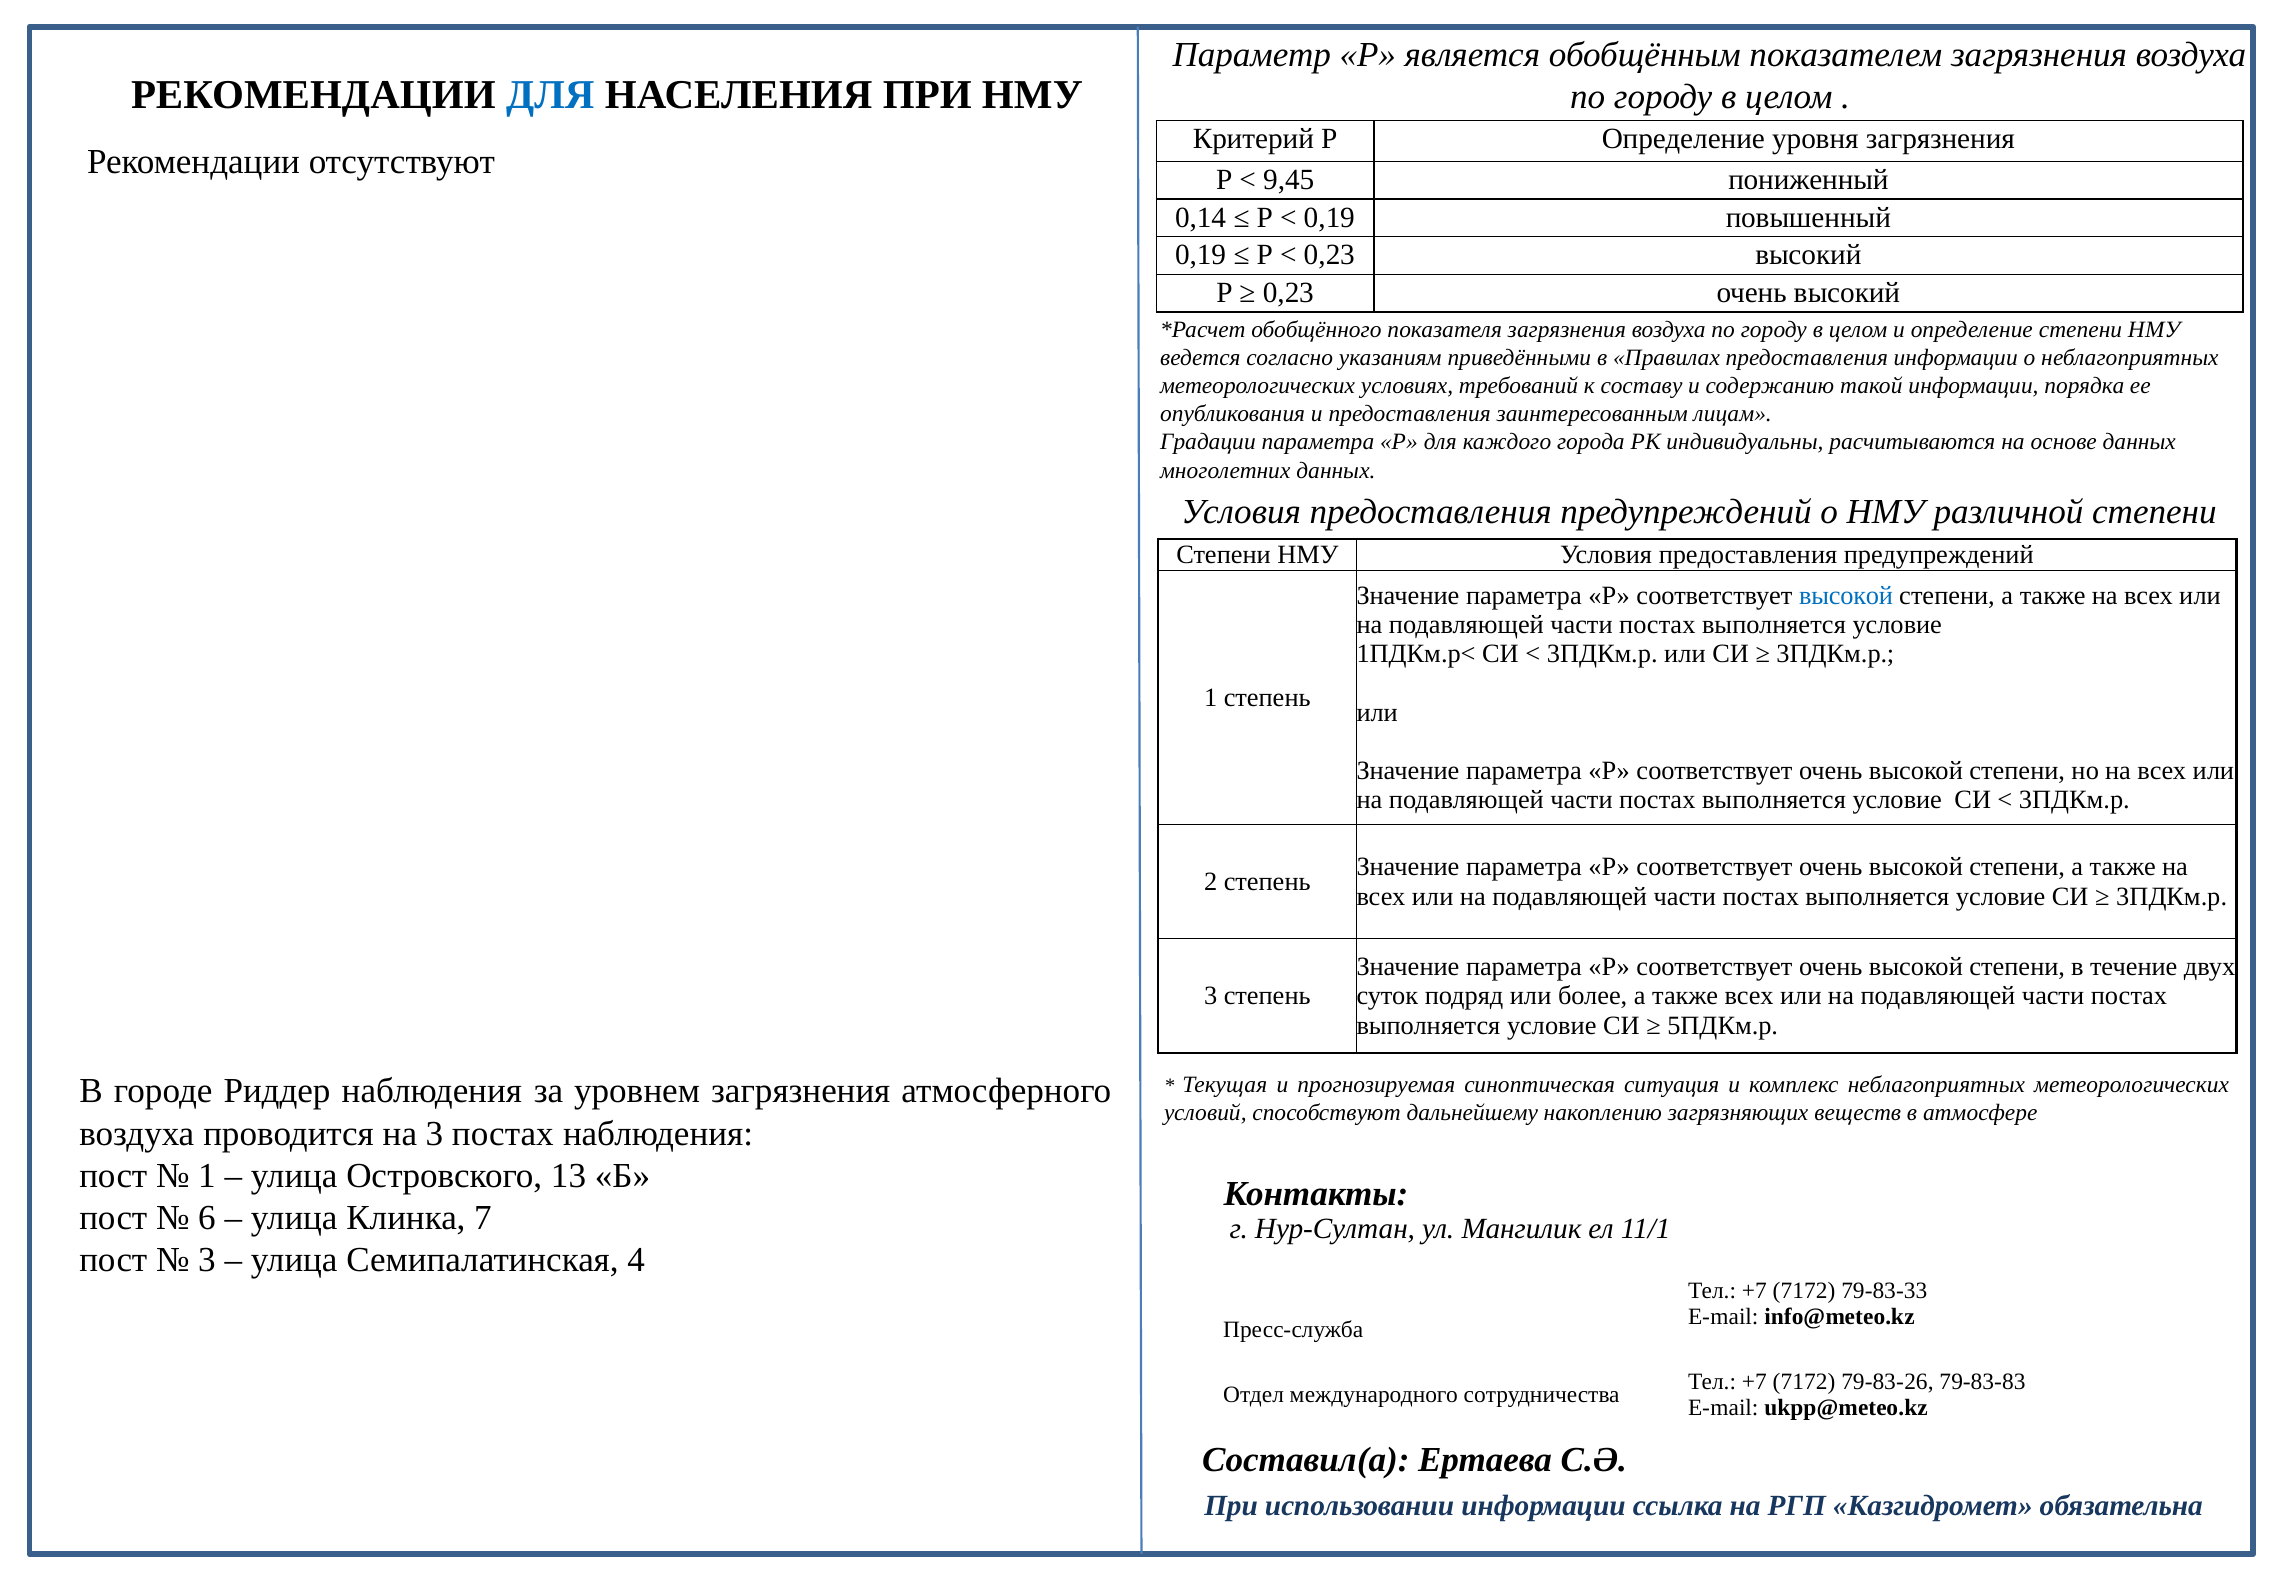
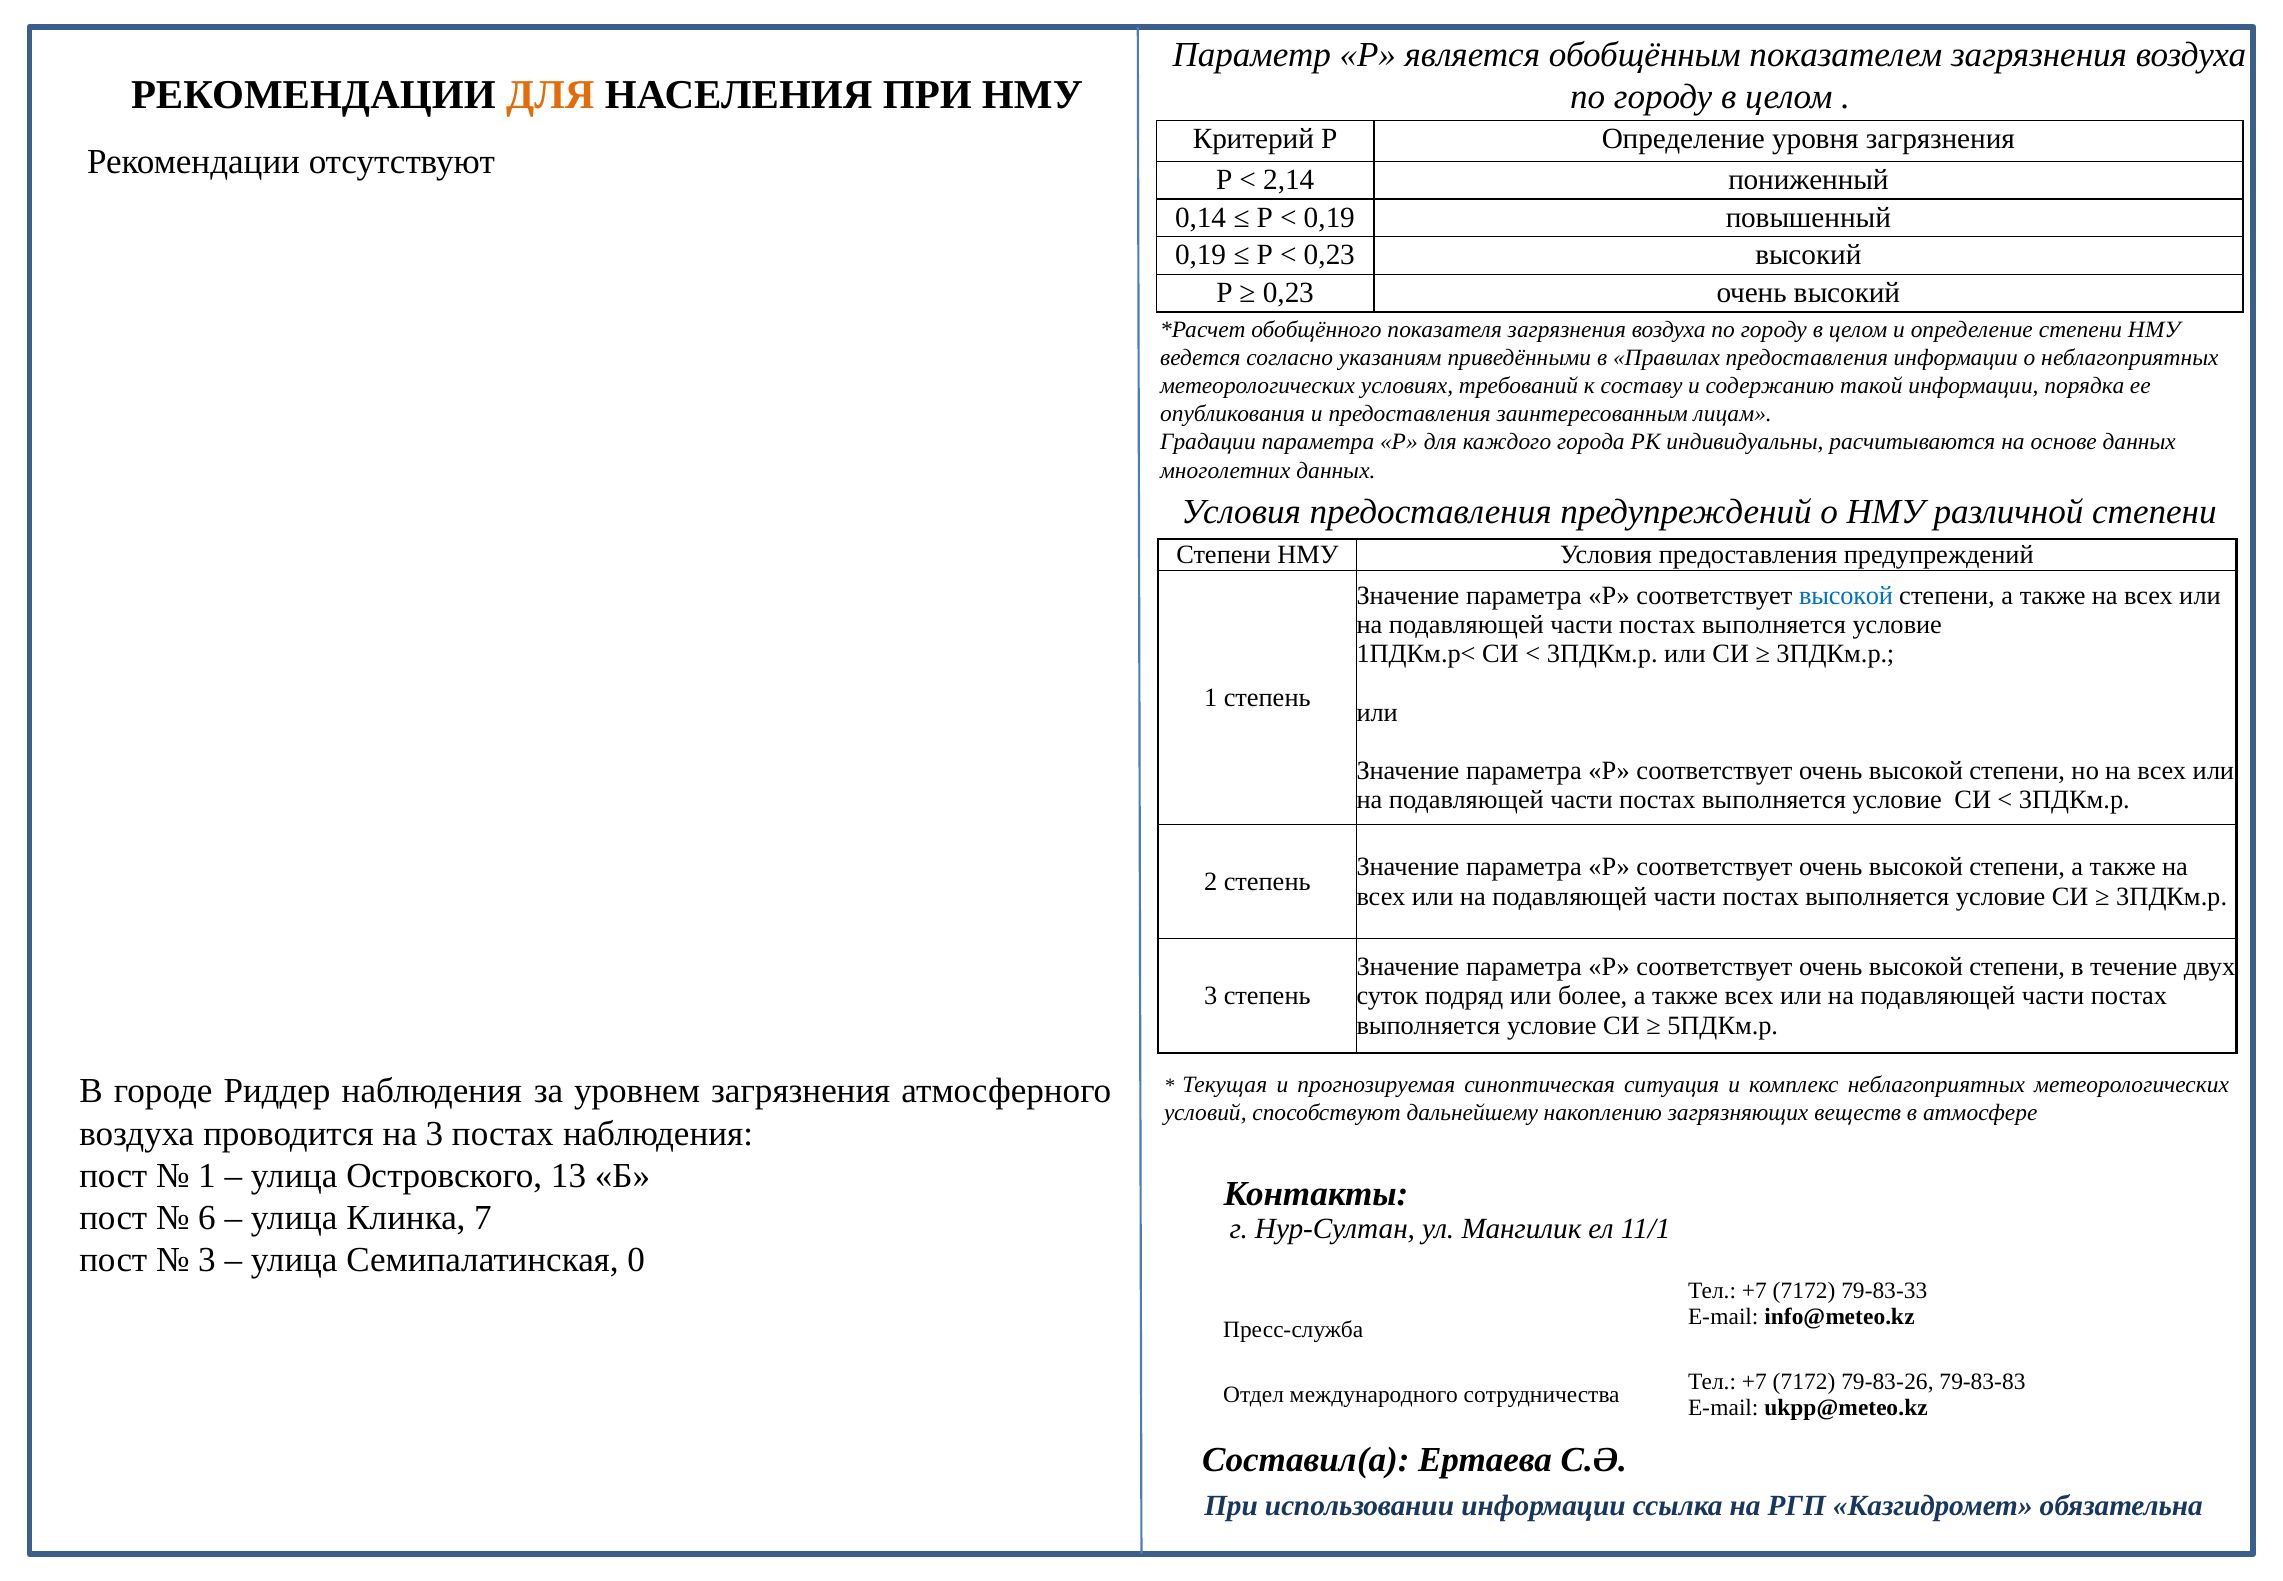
ДЛЯ at (550, 95) colour: blue -> orange
9,45: 9,45 -> 2,14
4: 4 -> 0
